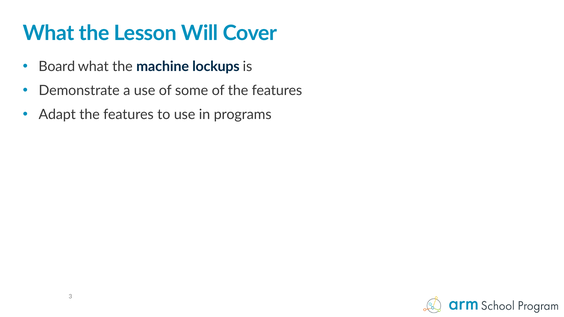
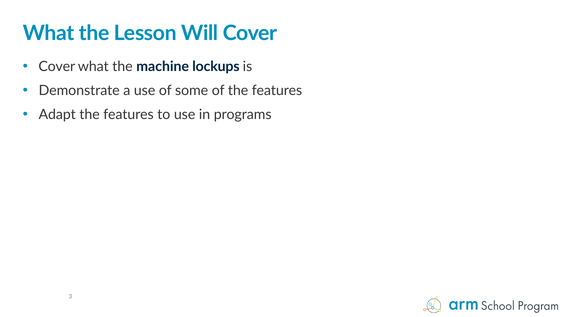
Board at (57, 67): Board -> Cover
